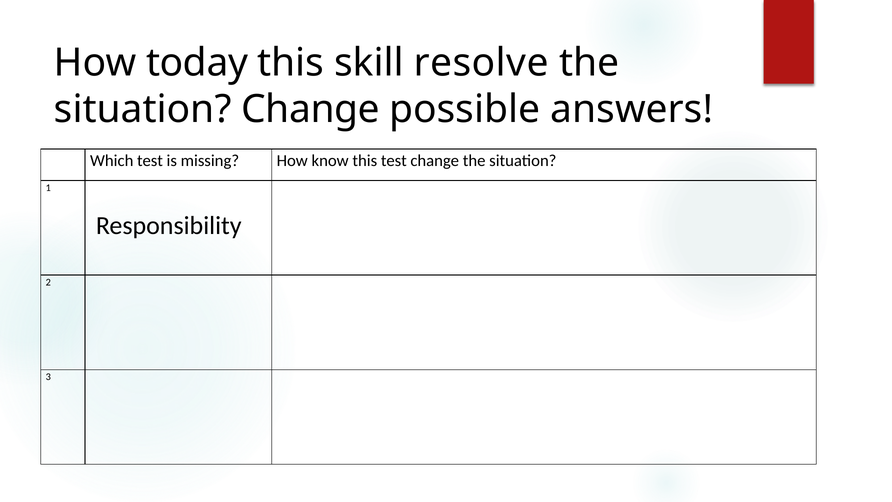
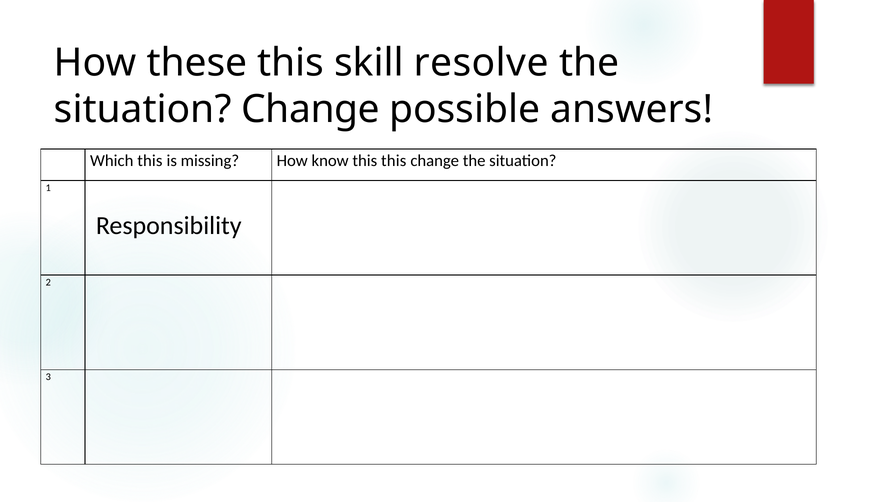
today: today -> these
Which test: test -> this
this test: test -> this
